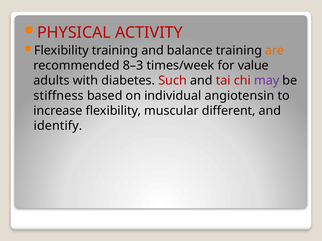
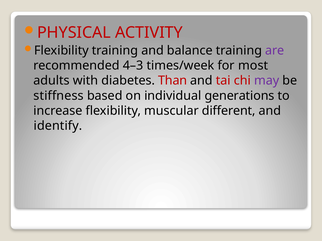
are colour: orange -> purple
8–3: 8–3 -> 4–3
value: value -> most
Such: Such -> Than
angiotensin: angiotensin -> generations
